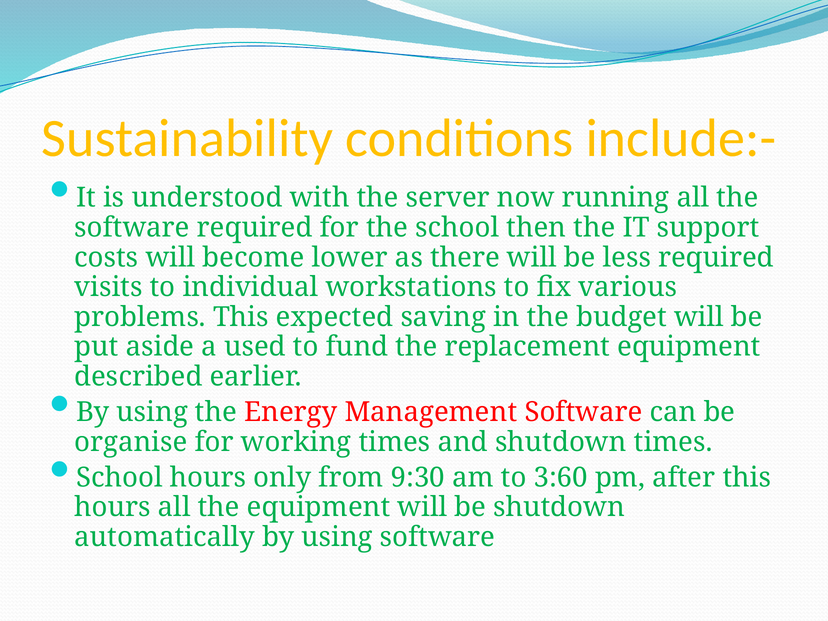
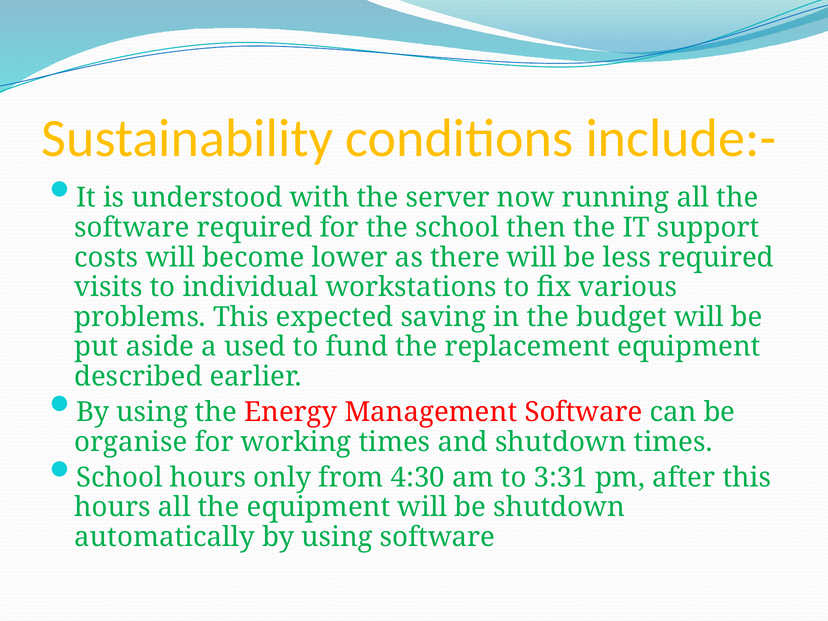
9:30: 9:30 -> 4:30
3:60: 3:60 -> 3:31
